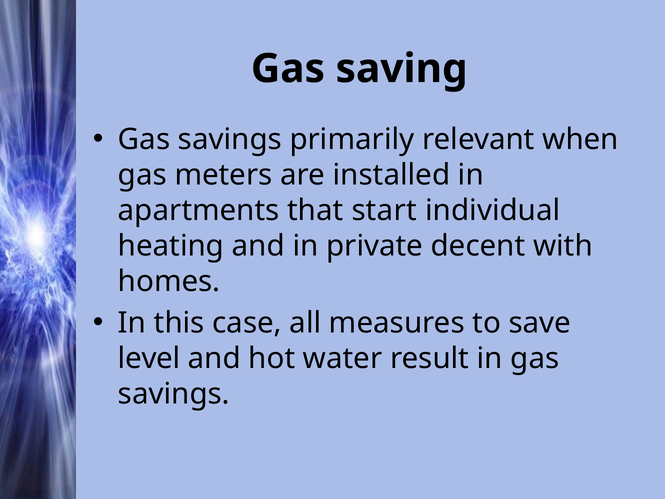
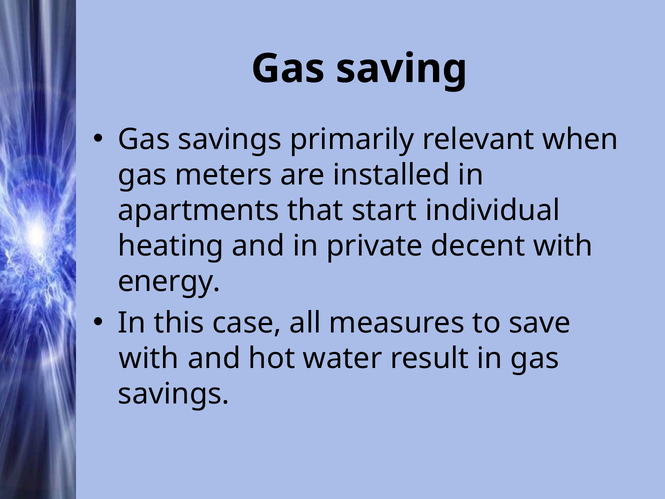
homes: homes -> energy
level at (149, 358): level -> with
